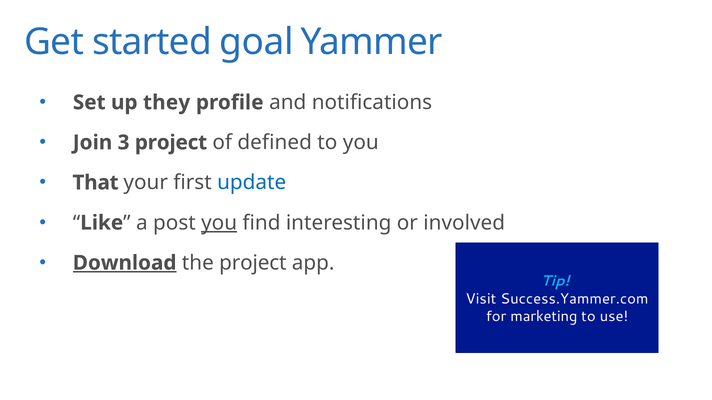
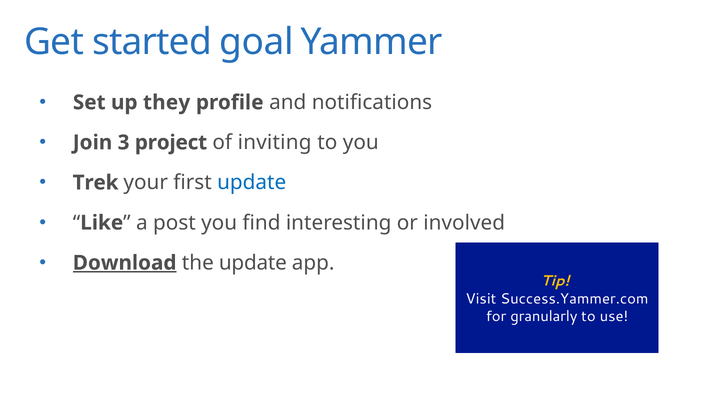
defined: defined -> inviting
That: That -> Trek
you at (219, 223) underline: present -> none
the project: project -> update
Tip colour: light blue -> yellow
marketing: marketing -> granularly
